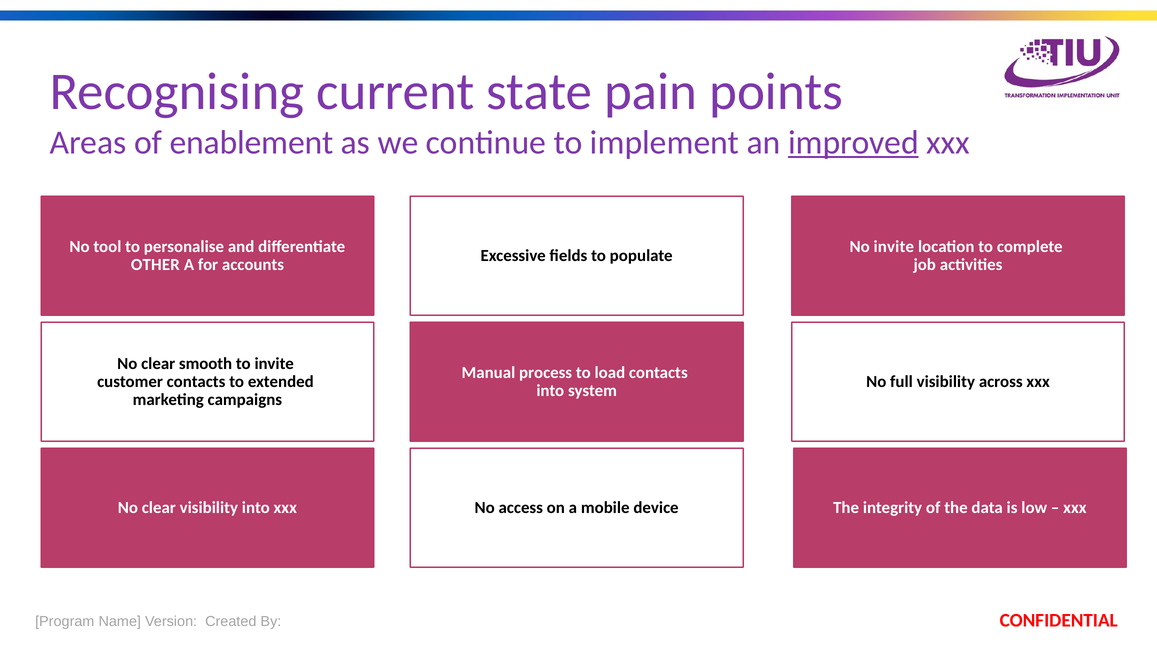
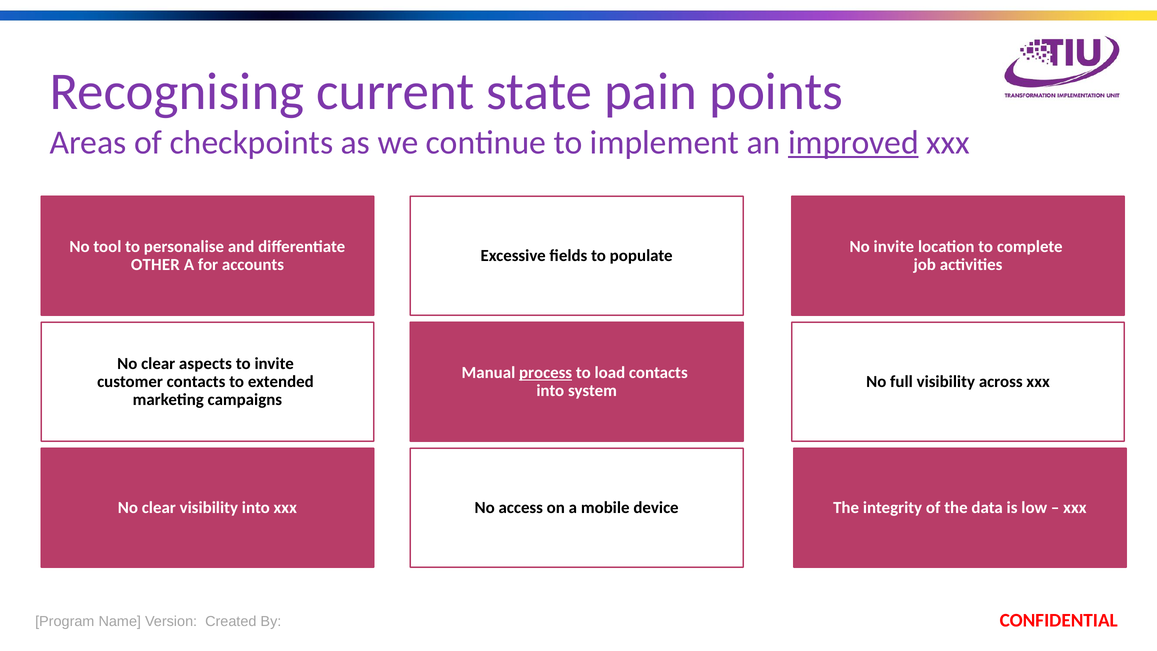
enablement: enablement -> checkpoints
smooth: smooth -> aspects
process underline: none -> present
